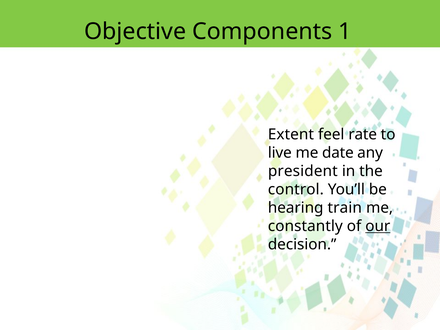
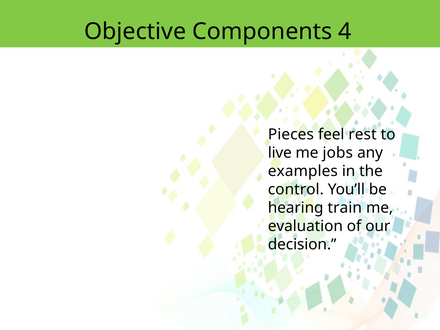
1: 1 -> 4
Extent: Extent -> Pieces
rate: rate -> rest
date: date -> jobs
president: president -> examples
constantly: constantly -> evaluation
our underline: present -> none
